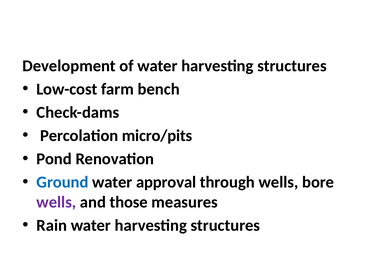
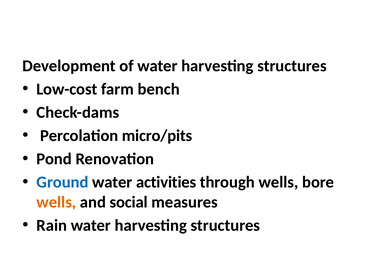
approval: approval -> activities
wells at (56, 202) colour: purple -> orange
those: those -> social
